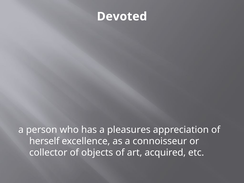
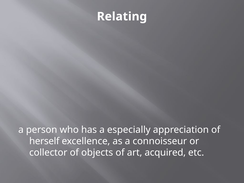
Devoted: Devoted -> Relating
pleasures: pleasures -> especially
